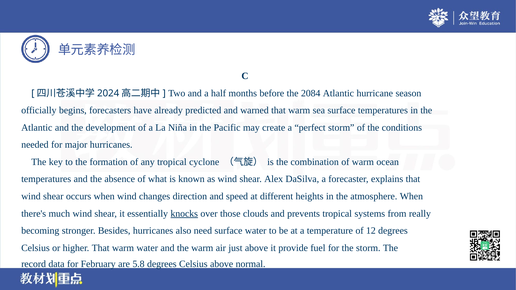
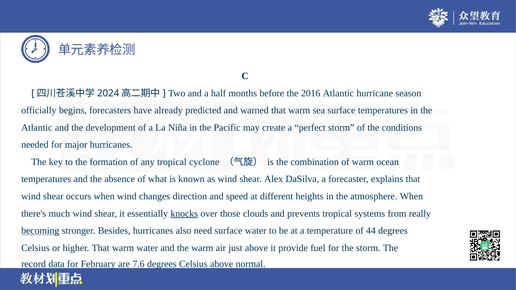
2084: 2084 -> 2016
becoming underline: none -> present
12: 12 -> 44
5.8: 5.8 -> 7.6
